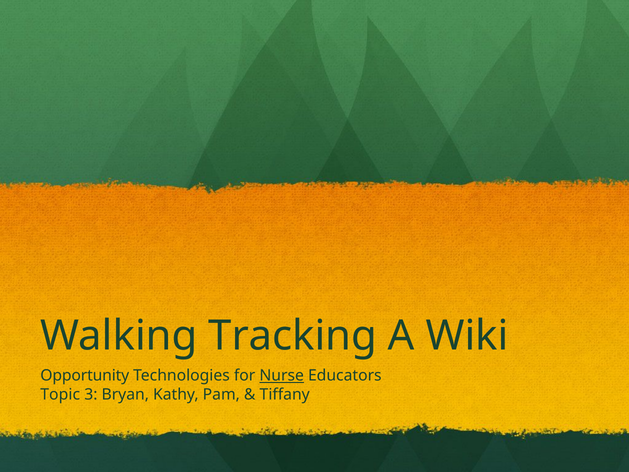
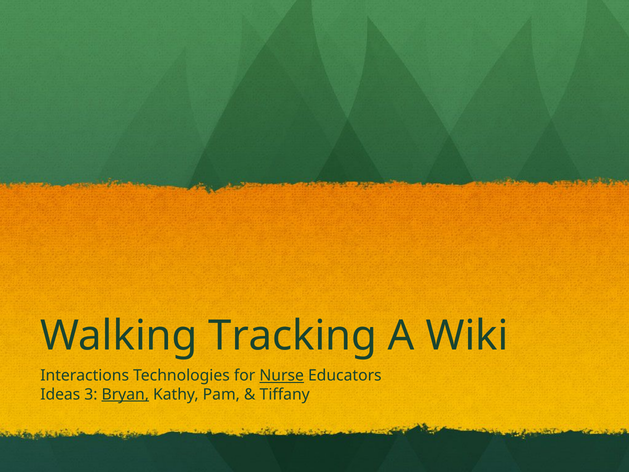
Opportunity: Opportunity -> Interactions
Topic: Topic -> Ideas
Bryan underline: none -> present
